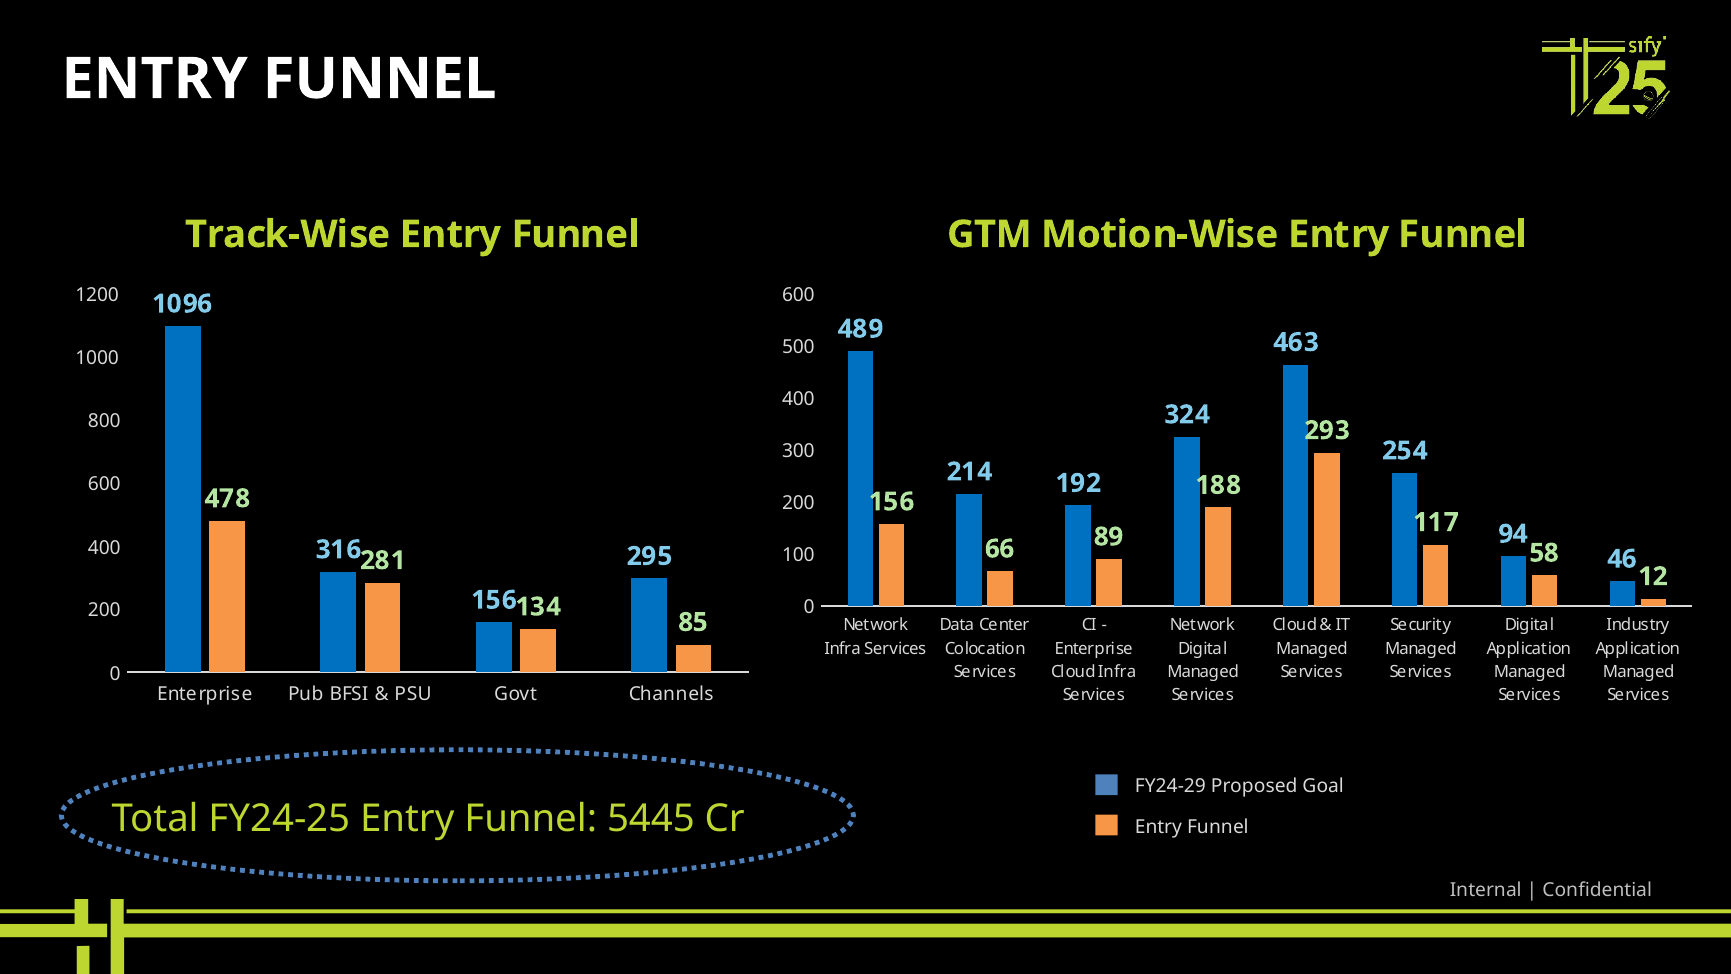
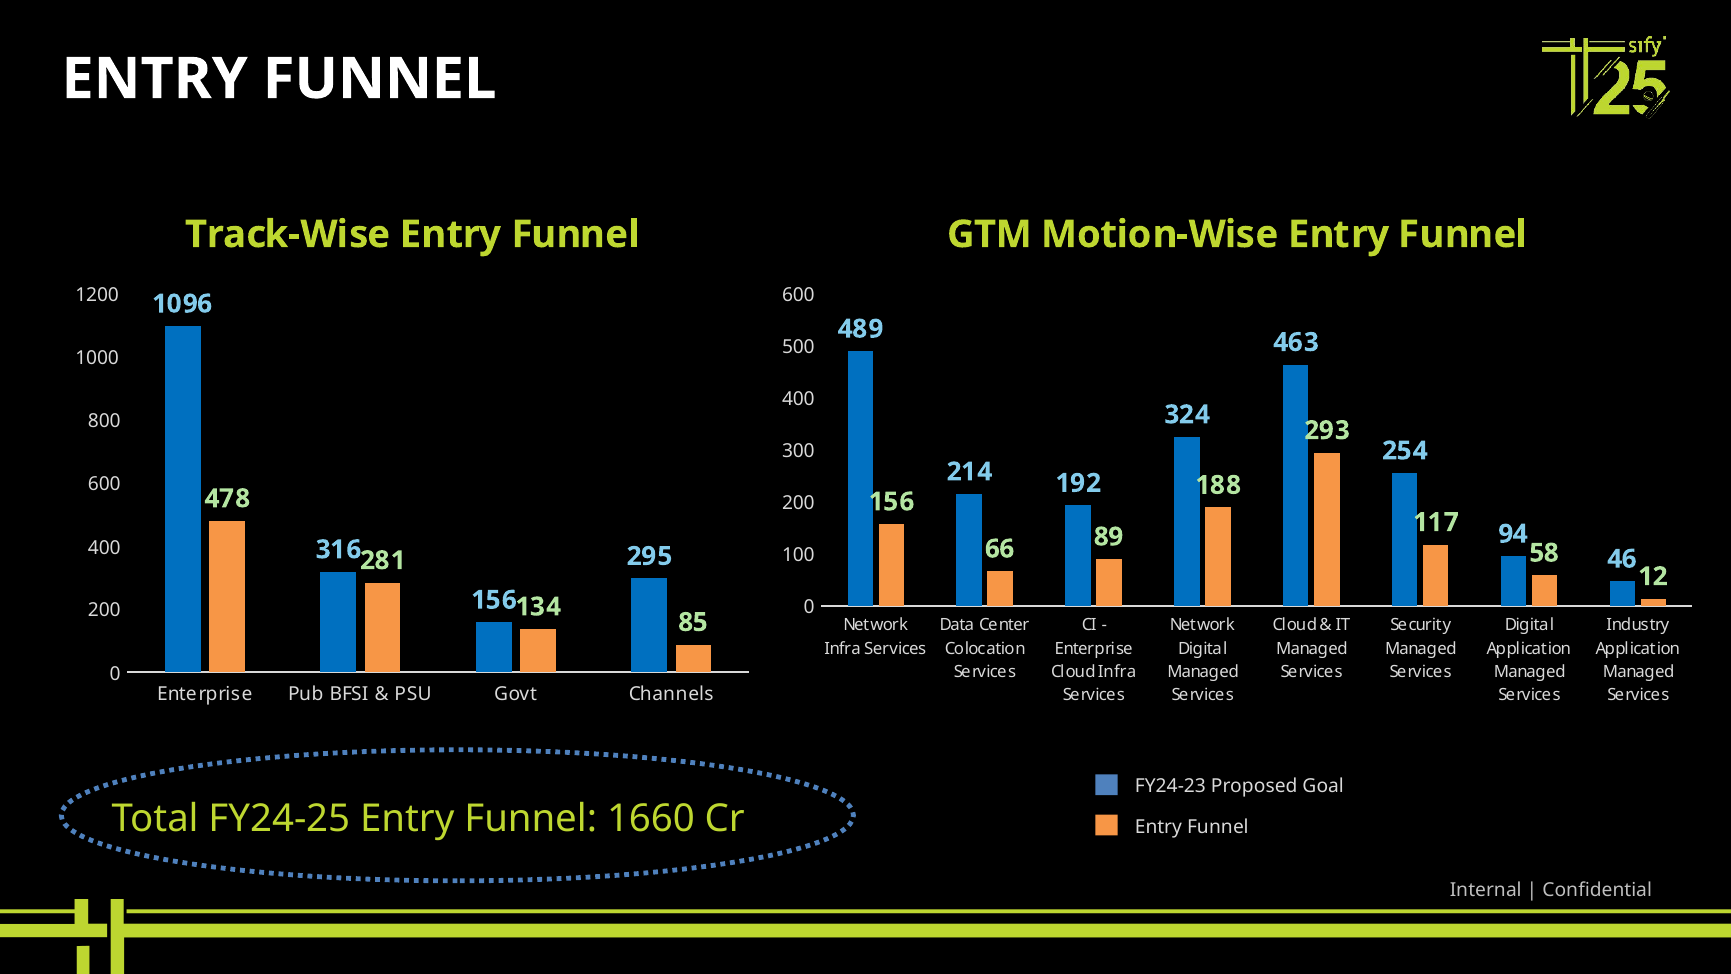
FY24-29: FY24-29 -> FY24-23
5445: 5445 -> 1660
